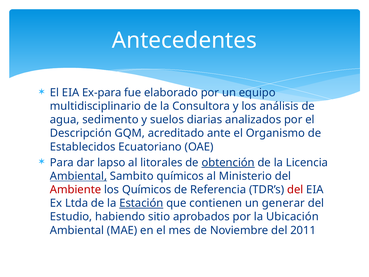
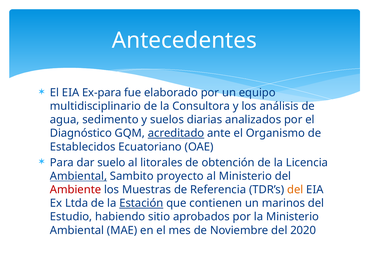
Descripción: Descripción -> Diagnóstico
acreditado underline: none -> present
lapso: lapso -> suelo
obtención underline: present -> none
Sambito químicos: químicos -> proyecto
los Químicos: Químicos -> Muestras
del at (295, 189) colour: red -> orange
generar: generar -> marinos
la Ubicación: Ubicación -> Ministerio
2011: 2011 -> 2020
